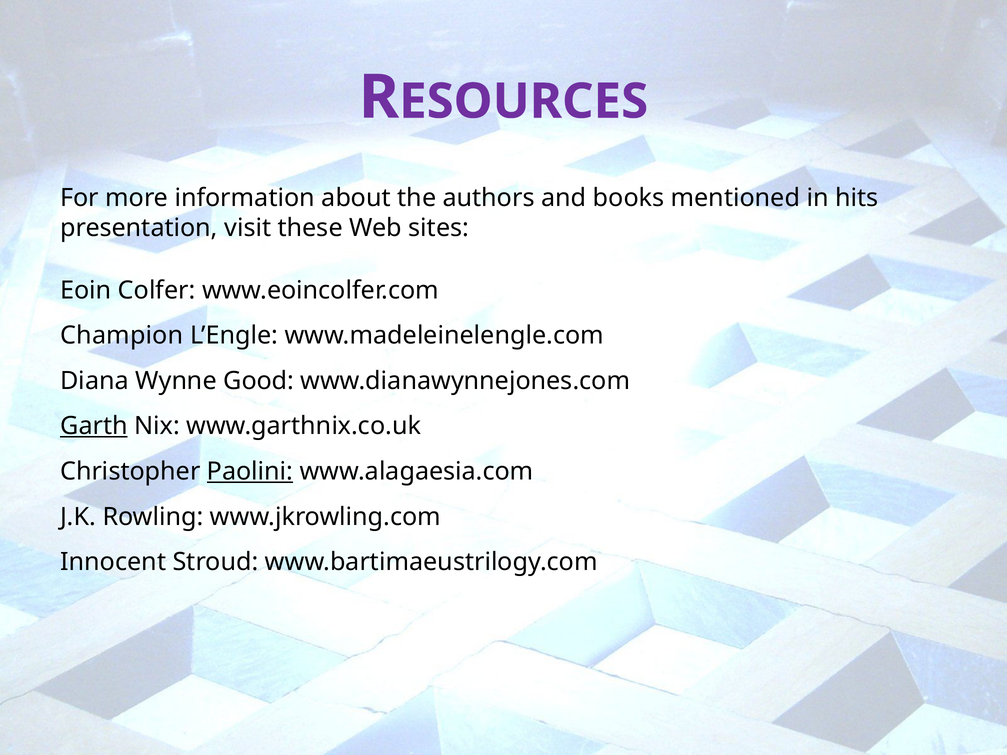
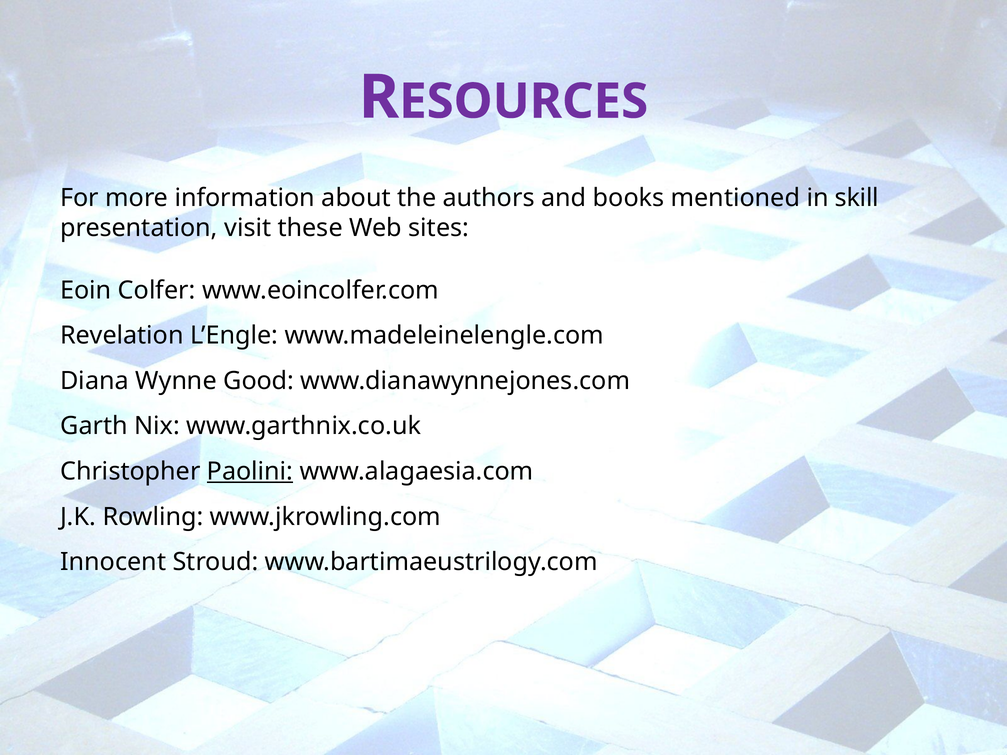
hits: hits -> skill
Champion: Champion -> Revelation
Garth underline: present -> none
